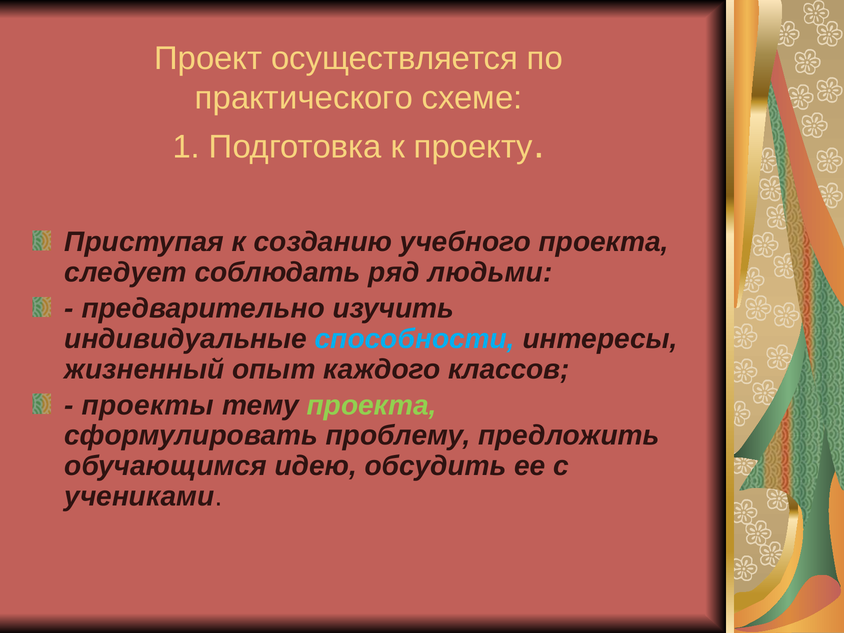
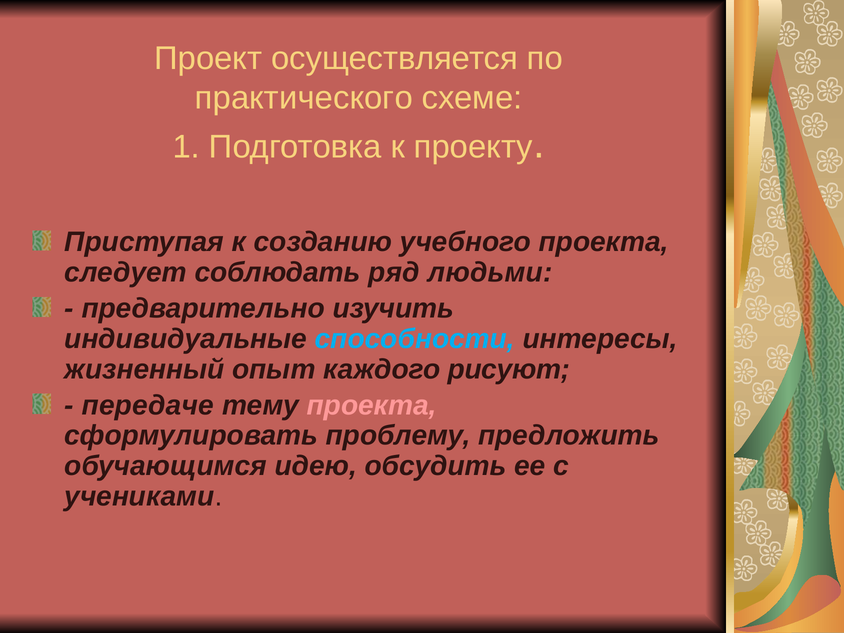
классов: классов -> рисуют
проекты: проекты -> передаче
проекта at (372, 405) colour: light green -> pink
